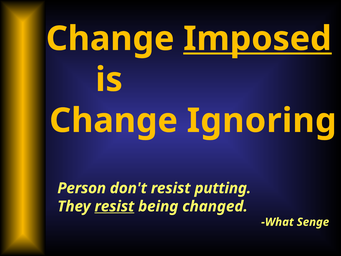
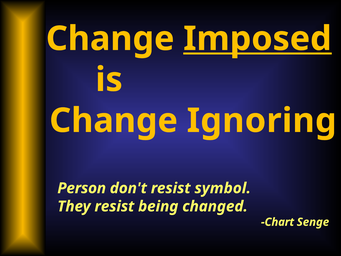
putting: putting -> symbol
resist at (114, 206) underline: present -> none
What: What -> Chart
